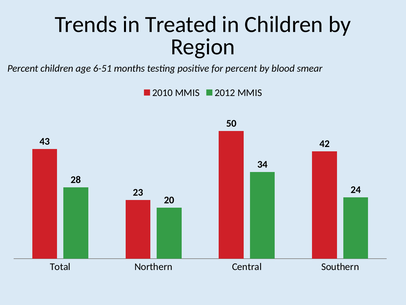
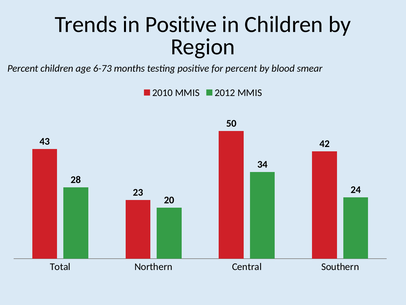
in Treated: Treated -> Positive
6-51: 6-51 -> 6-73
